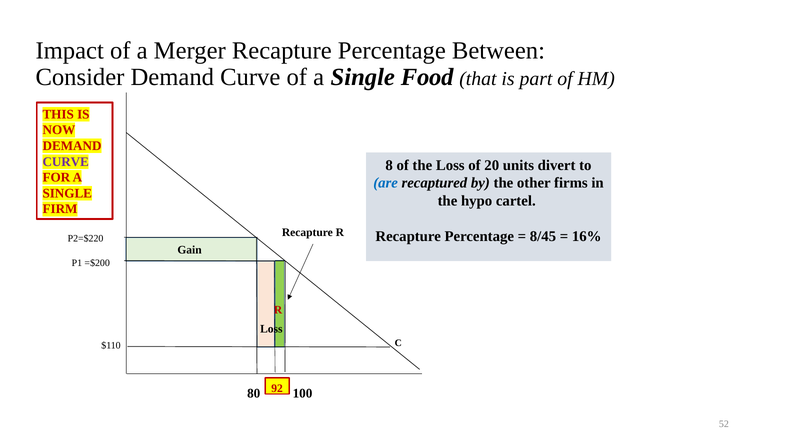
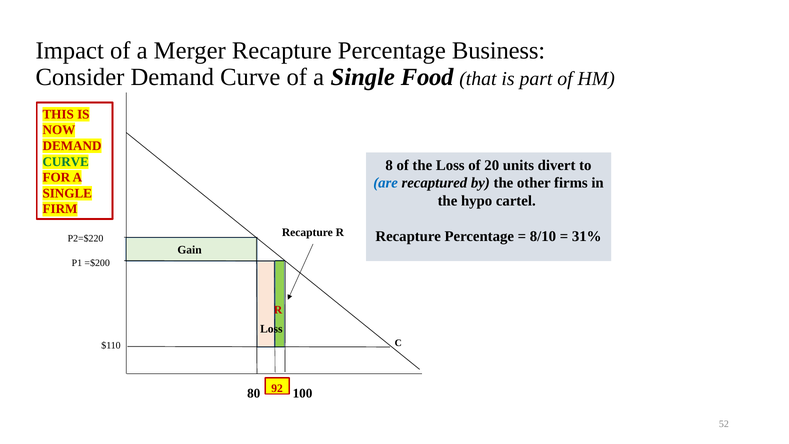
Between: Between -> Business
CURVE at (66, 162) colour: purple -> green
8/45: 8/45 -> 8/10
16%: 16% -> 31%
